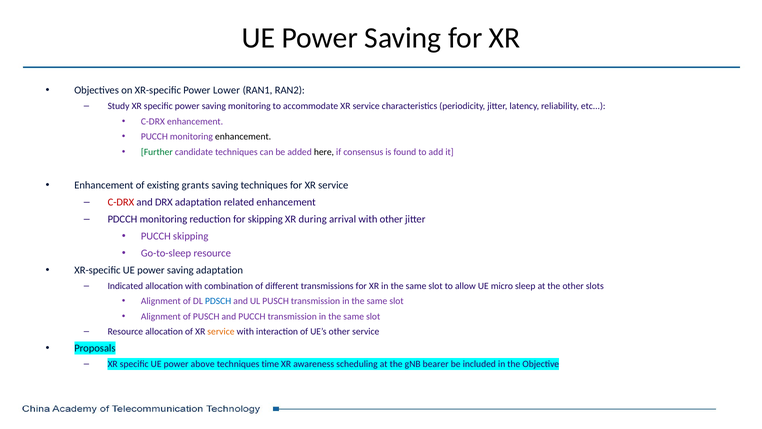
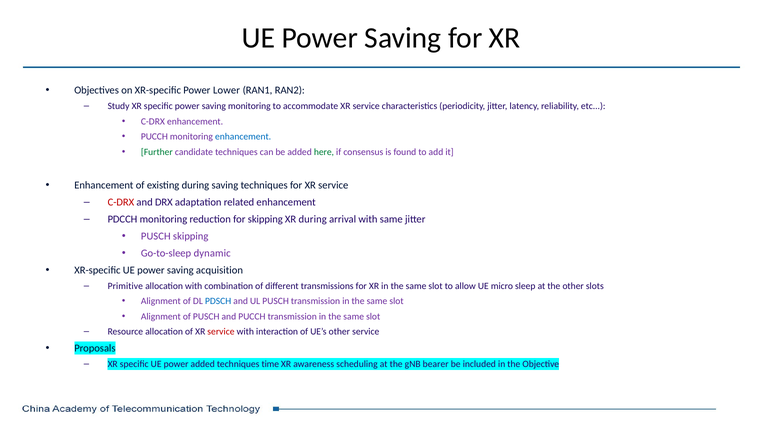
enhancement at (243, 137) colour: black -> blue
here colour: black -> green
existing grants: grants -> during
with other: other -> same
PUCCH at (156, 236): PUCCH -> PUSCH
Go-to-sleep resource: resource -> dynamic
saving adaptation: adaptation -> acquisition
Indicated: Indicated -> Primitive
service at (221, 332) colour: orange -> red
power above: above -> added
